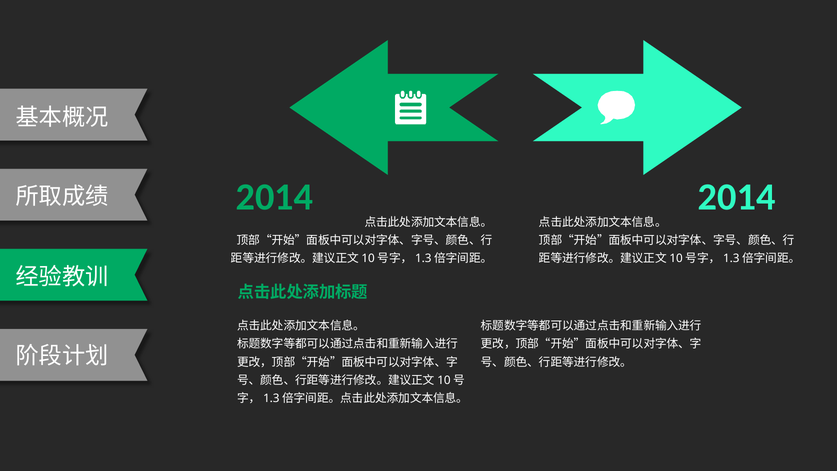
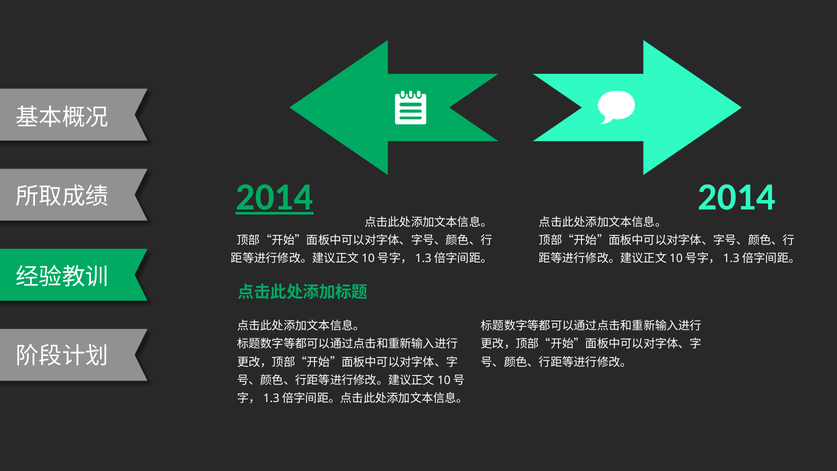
2014 at (274, 197) underline: none -> present
